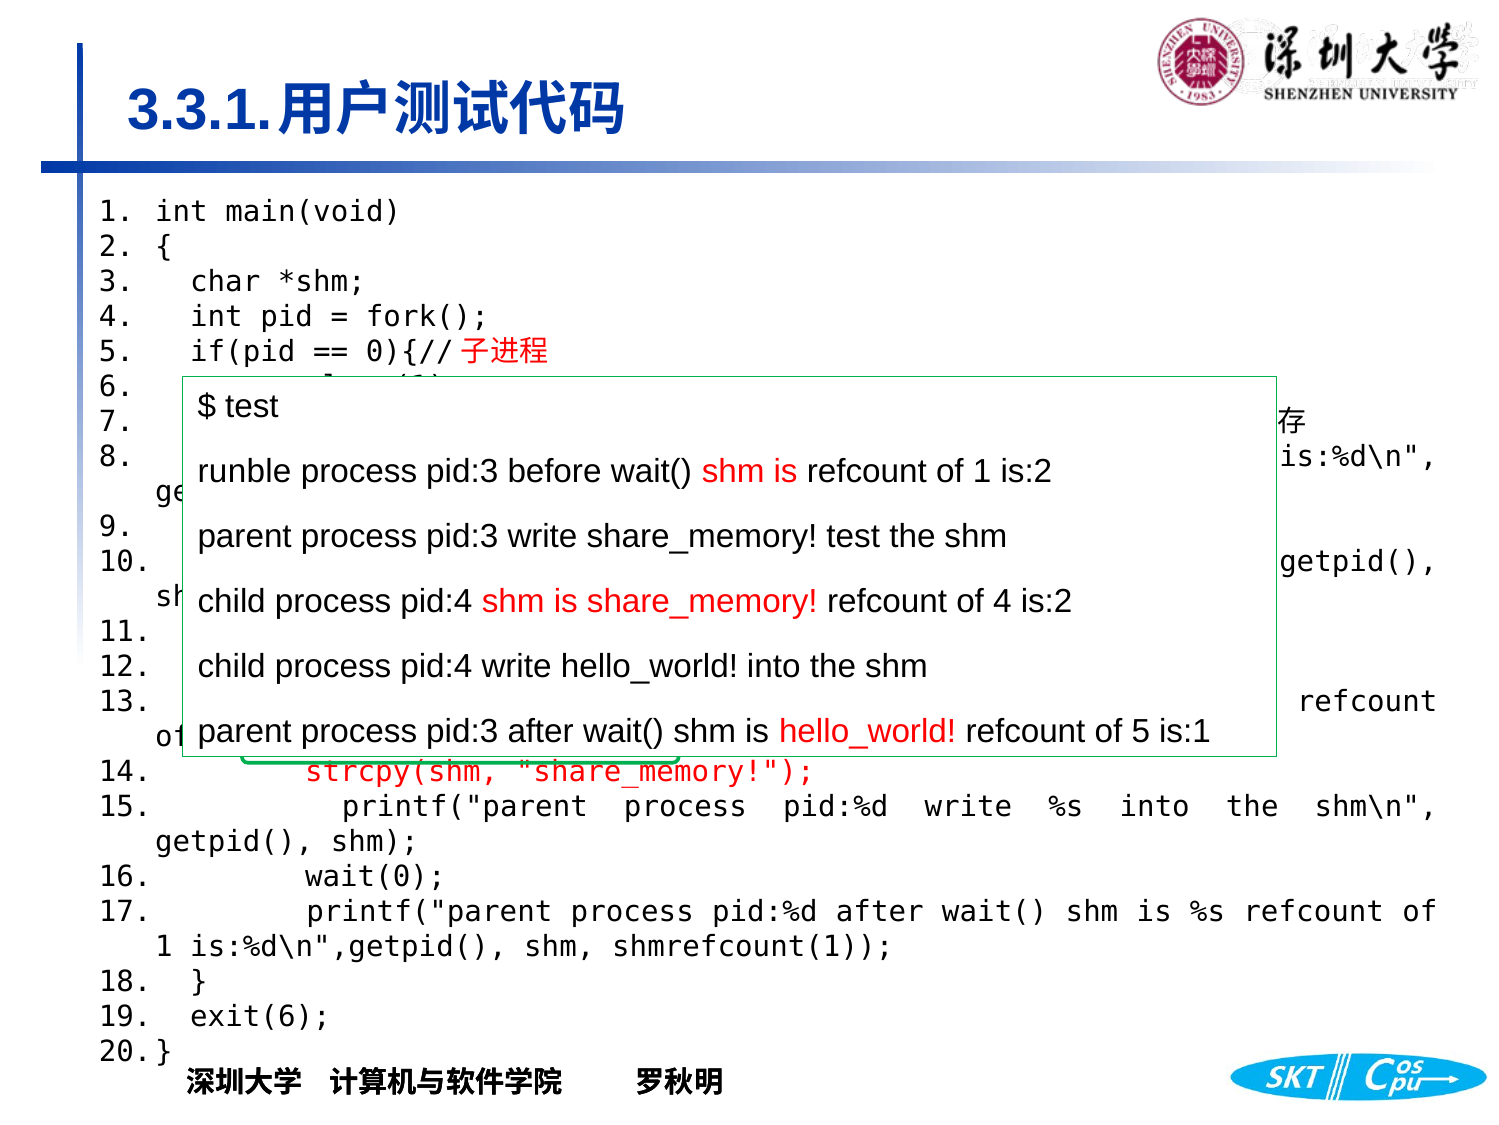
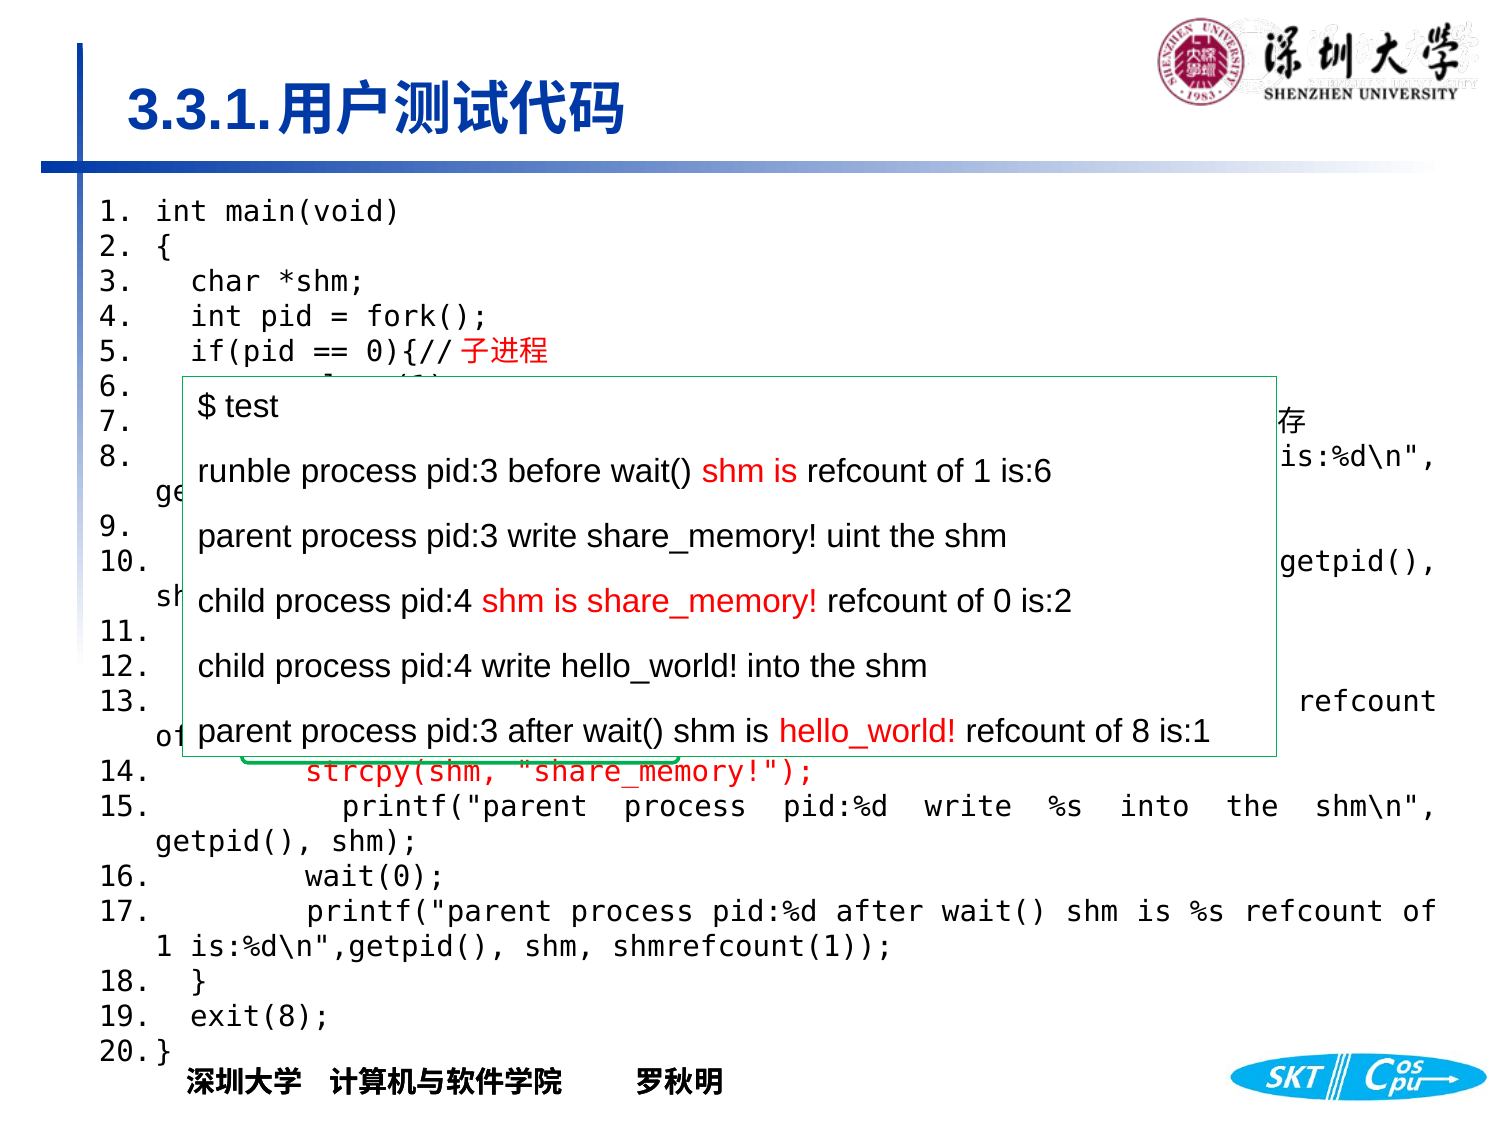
is:2 at (1026, 471): is:2 -> is:6
test at (853, 536): test -> uint
of 4: 4 -> 0
of 5: 5 -> 8
exit(6: exit(6 -> exit(8
